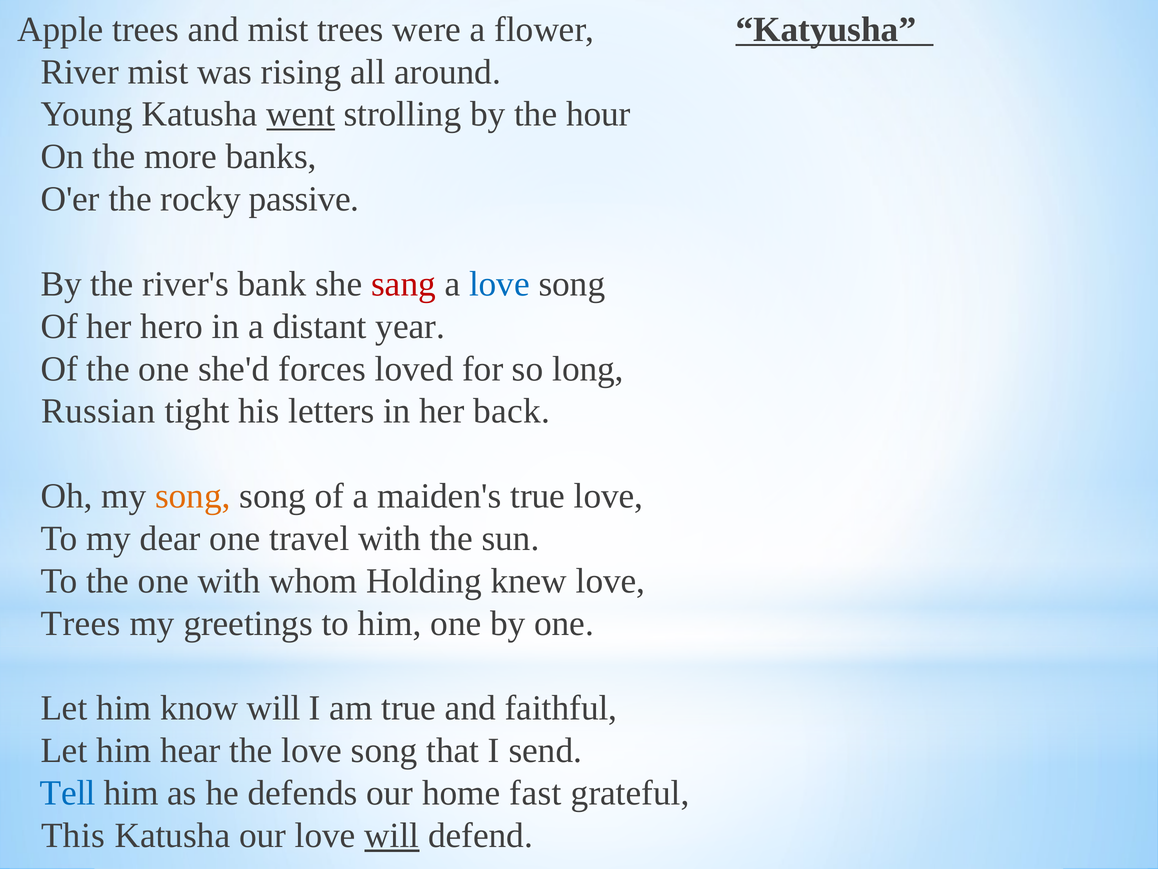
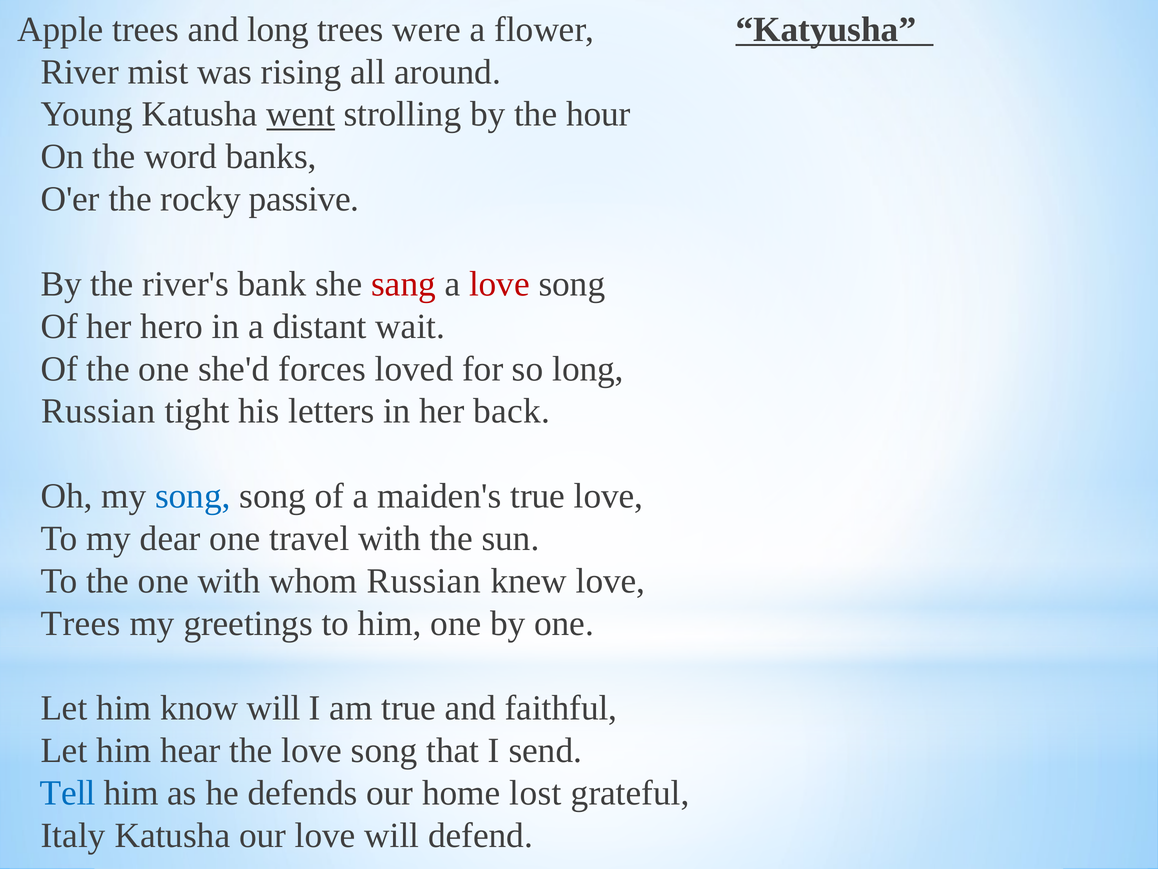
and mist: mist -> long
more: more -> word
love at (499, 284) colour: blue -> red
year: year -> wait
song at (193, 496) colour: orange -> blue
whom Holding: Holding -> Russian
fast: fast -> lost
This: This -> Italy
will at (392, 835) underline: present -> none
